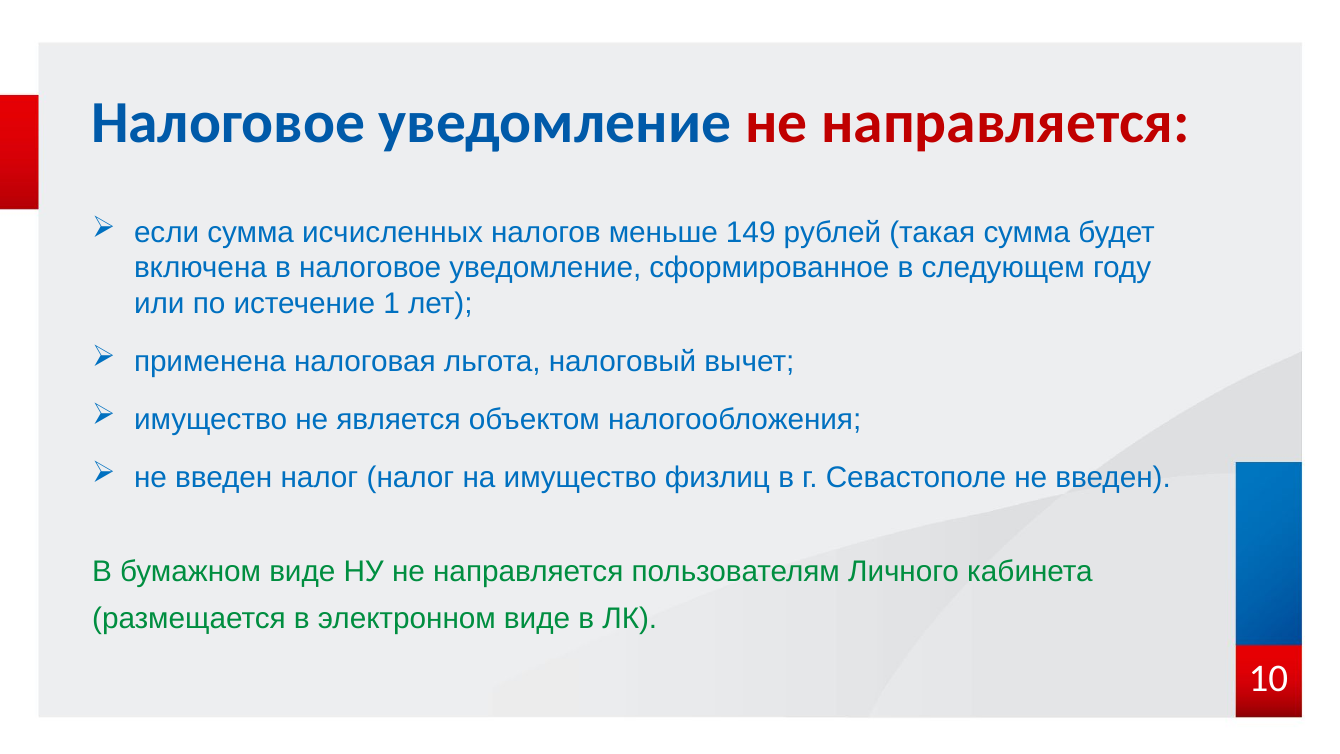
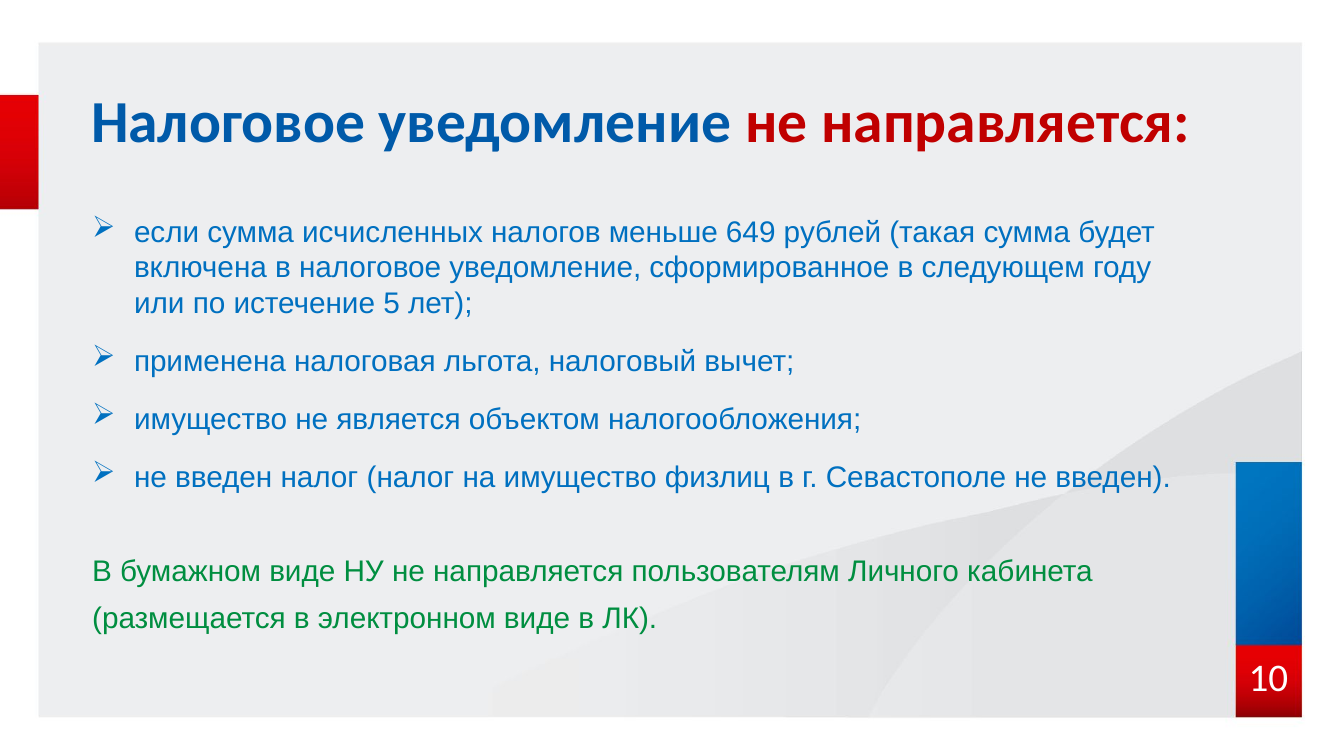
149: 149 -> 649
1: 1 -> 5
